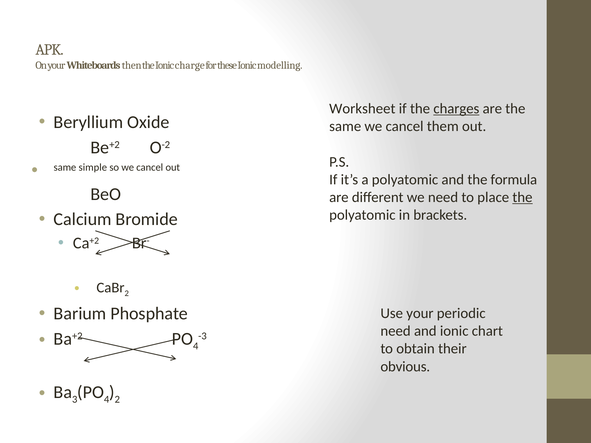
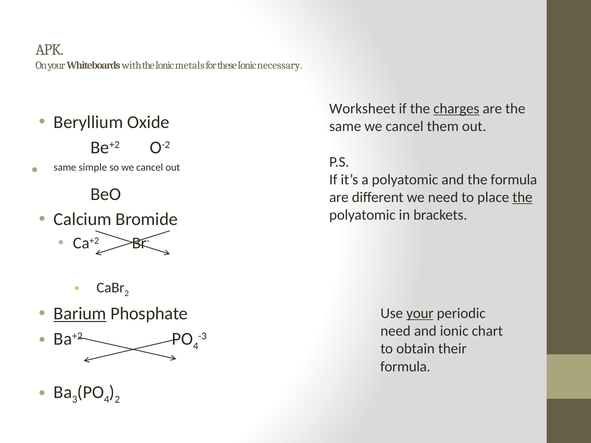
then: then -> with
charge: charge -> metals
modelling: modelling -> necessary
Barium underline: none -> present
your at (420, 314) underline: none -> present
obvious at (405, 367): obvious -> formula
